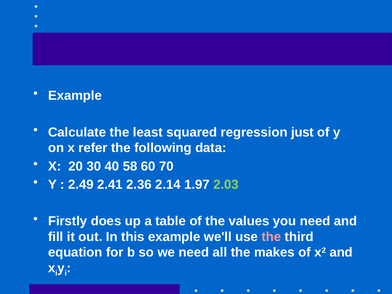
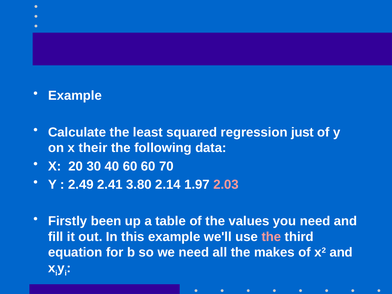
refer: refer -> their
40 58: 58 -> 60
2.36: 2.36 -> 3.80
2.03 colour: light green -> pink
does: does -> been
